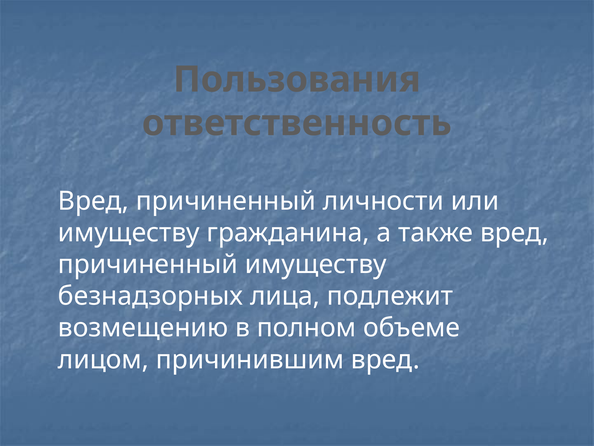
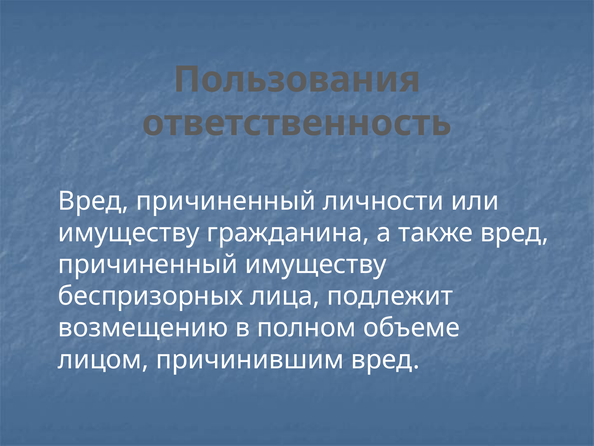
безнадзорных: безнадзорных -> беспризорных
